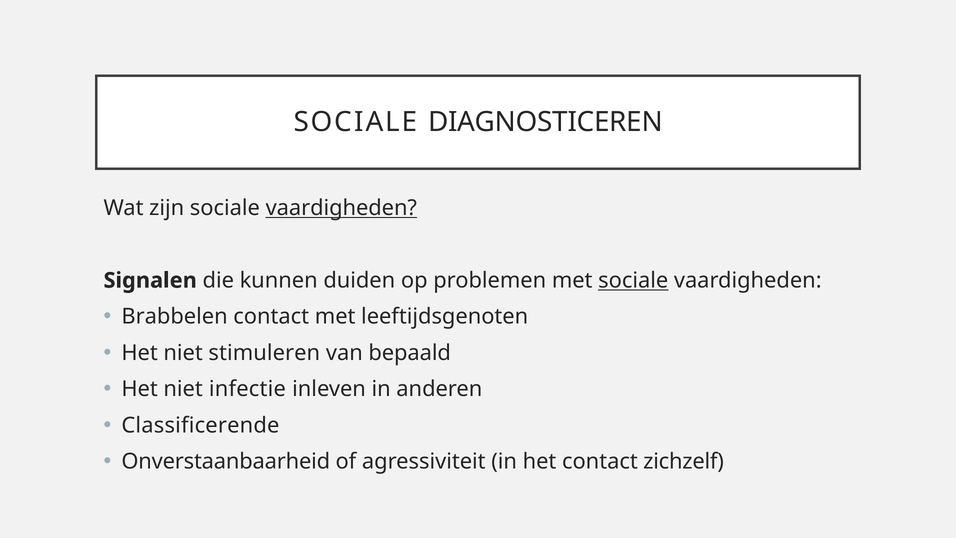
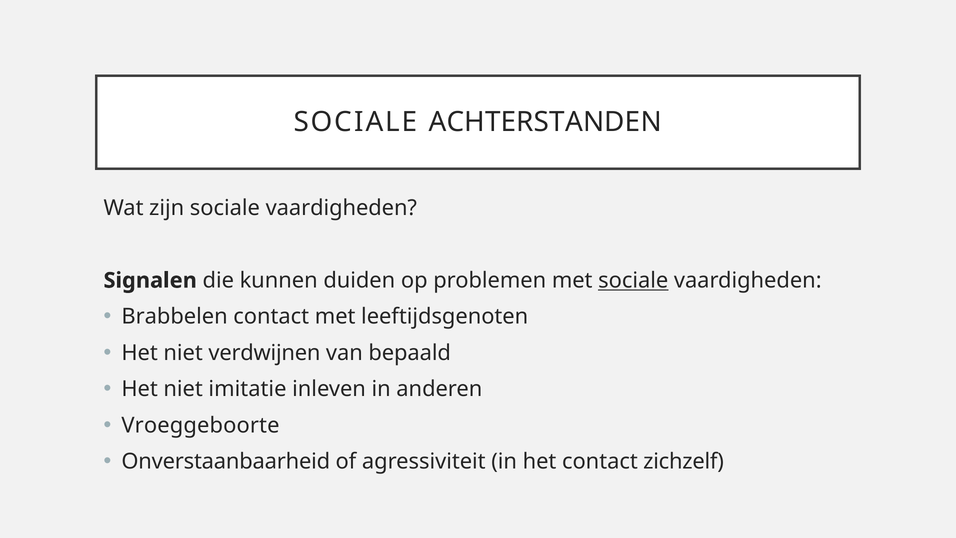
DIAGNOSTICEREN: DIAGNOSTICEREN -> ACHTERSTANDEN
vaardigheden at (341, 208) underline: present -> none
stimuleren: stimuleren -> verdwijnen
infectie: infectie -> imitatie
Classificerende: Classificerende -> Vroeggeboorte
